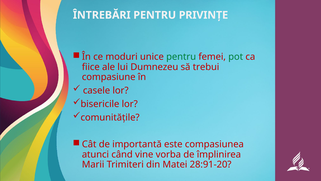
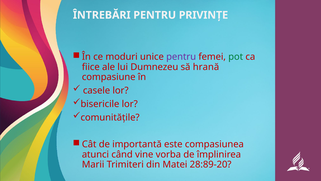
pentru at (181, 57) colour: green -> purple
trebui: trebui -> hrană
28:91-20: 28:91-20 -> 28:89-20
